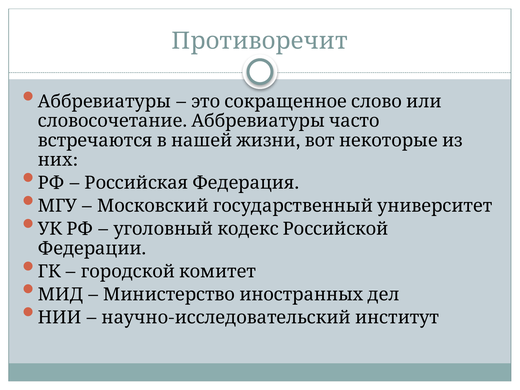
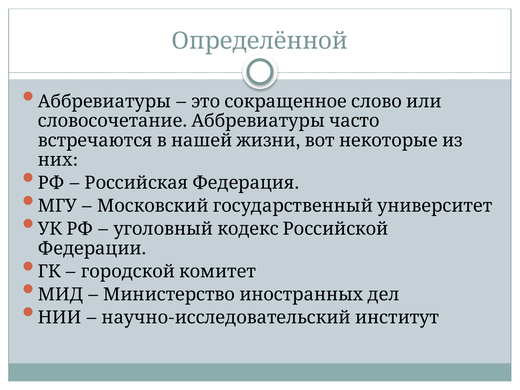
Противоречит: Противоречит -> Определённой
